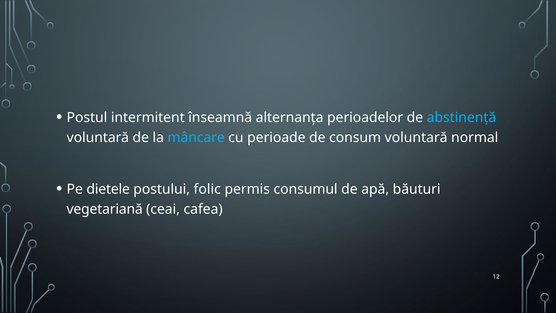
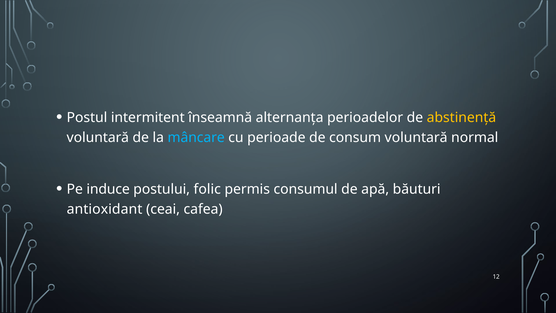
abstinență colour: light blue -> yellow
dietele: dietele -> induce
vegetariană: vegetariană -> antioxidant
